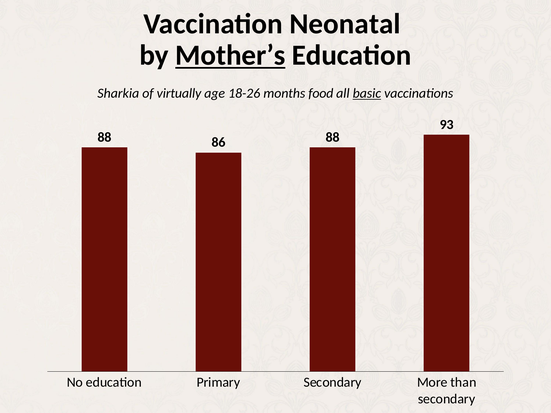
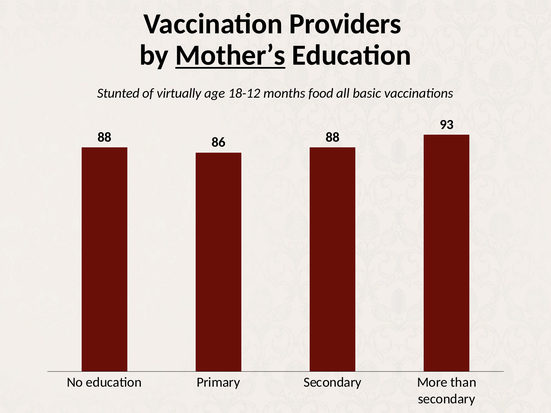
Neonatal: Neonatal -> Providers
Sharkia: Sharkia -> Stunted
18-26: 18-26 -> 18-12
basic underline: present -> none
